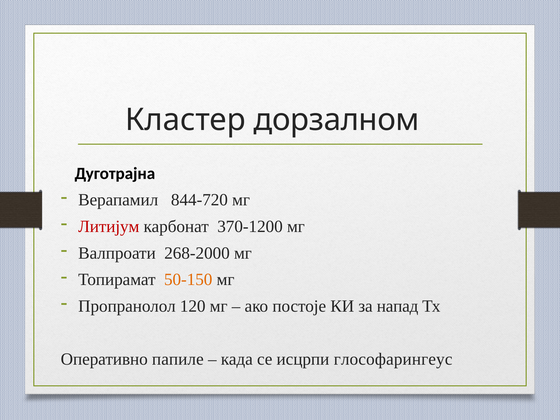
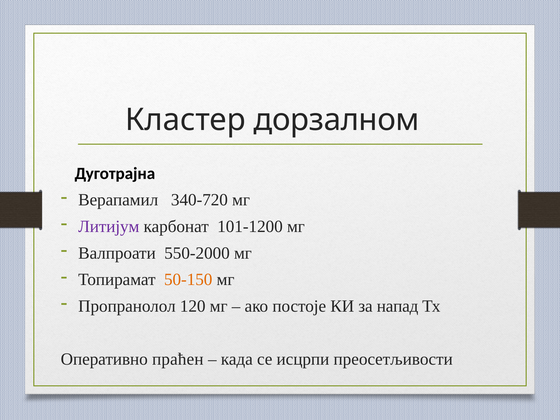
844-720: 844-720 -> 340-720
Литијум colour: red -> purple
370-1200: 370-1200 -> 101-1200
268-2000: 268-2000 -> 550-2000
папиле: папиле -> праћен
глософарингеус: глософарингеус -> преосетљивости
